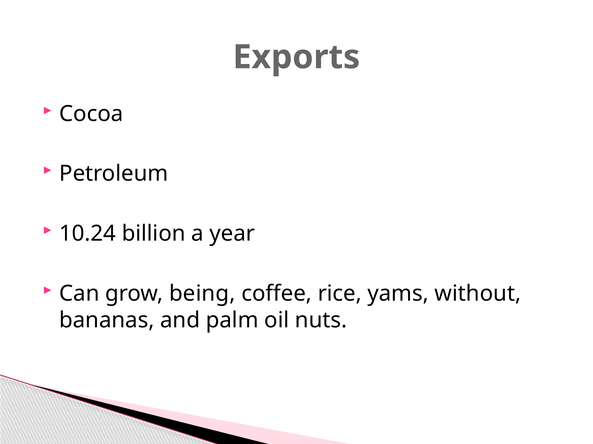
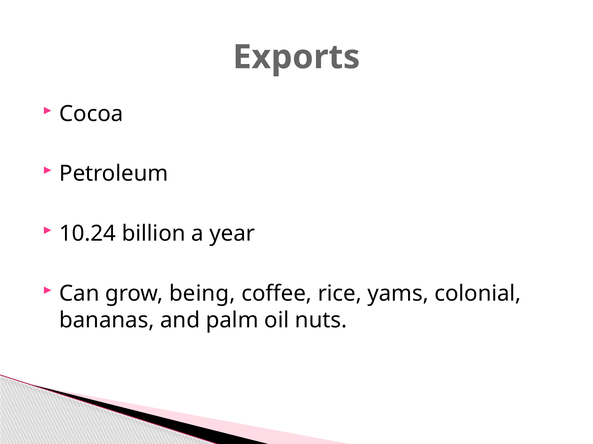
without: without -> colonial
